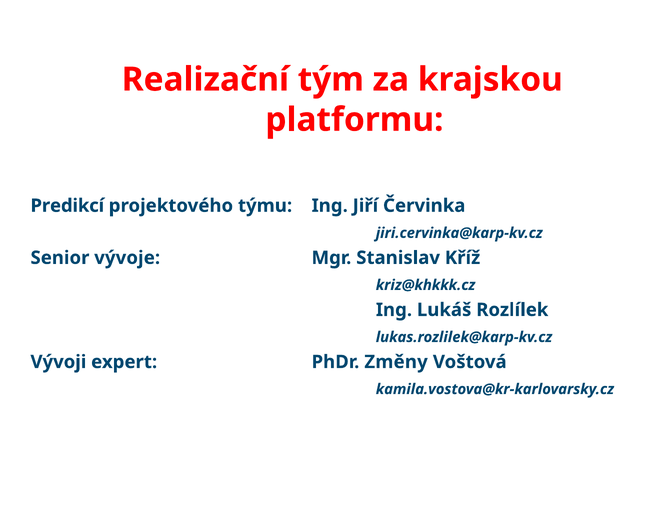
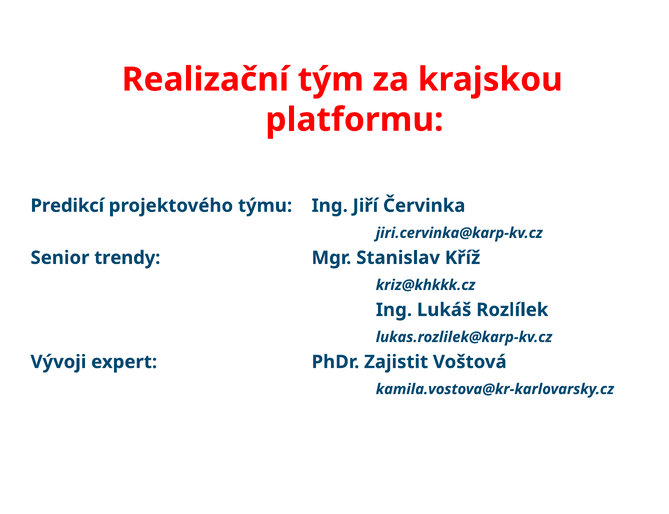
vývoje: vývoje -> trendy
Změny: Změny -> Zajistit
